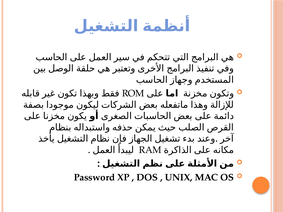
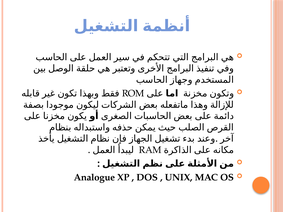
Password: Password -> Analogue
